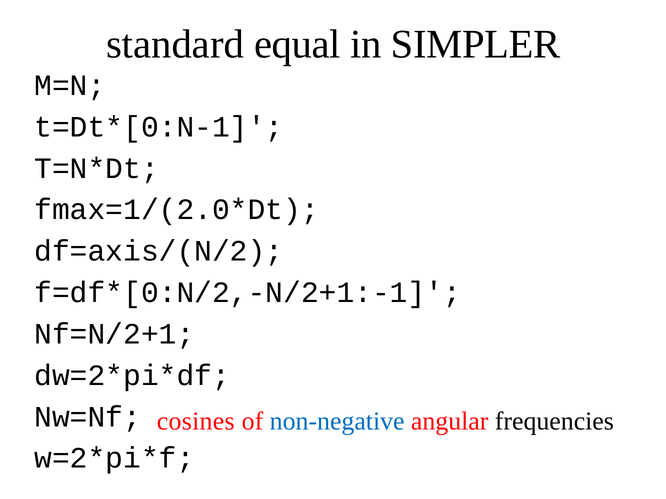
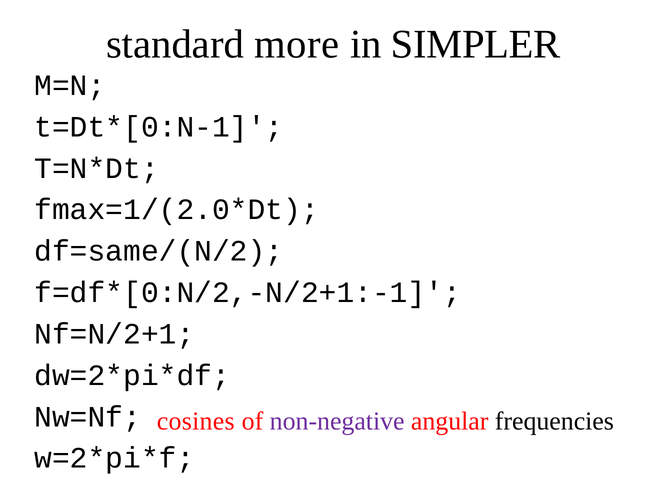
equal: equal -> more
df=axis/(N/2: df=axis/(N/2 -> df=same/(N/2
non-negative colour: blue -> purple
